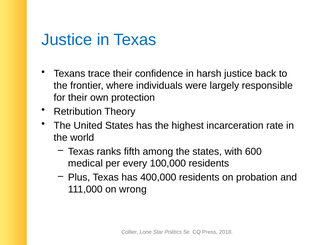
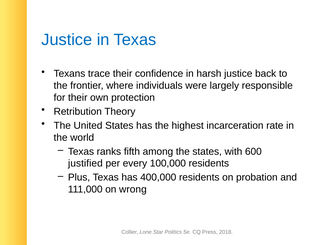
medical: medical -> justified
